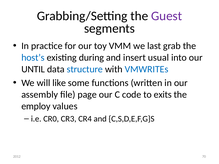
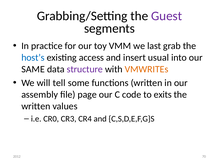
during: during -> access
UNTIL: UNTIL -> SAME
structure colour: blue -> purple
VMWRITEs colour: blue -> orange
like: like -> tell
employ at (36, 106): employ -> written
